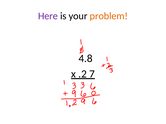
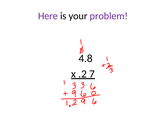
problem colour: orange -> purple
